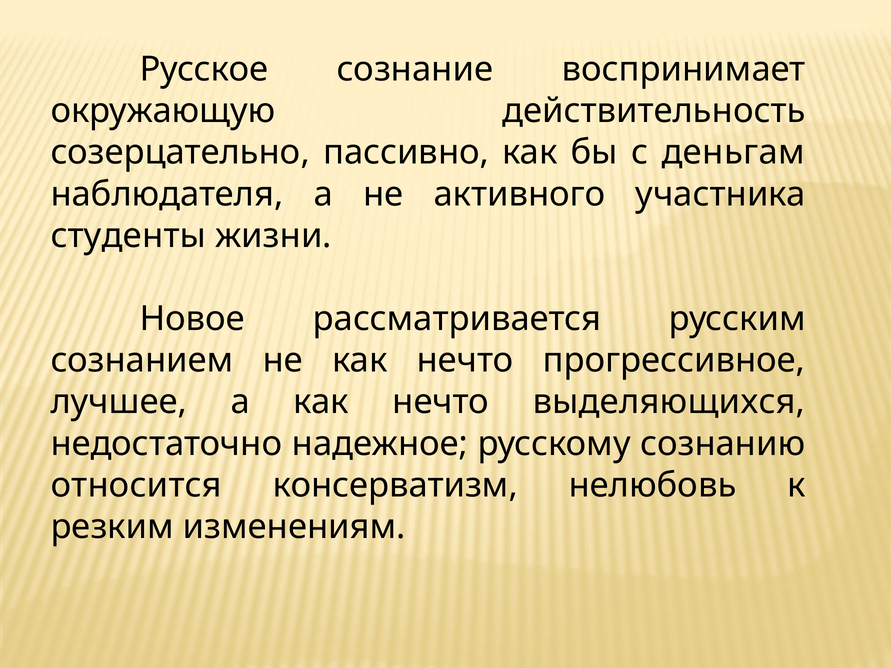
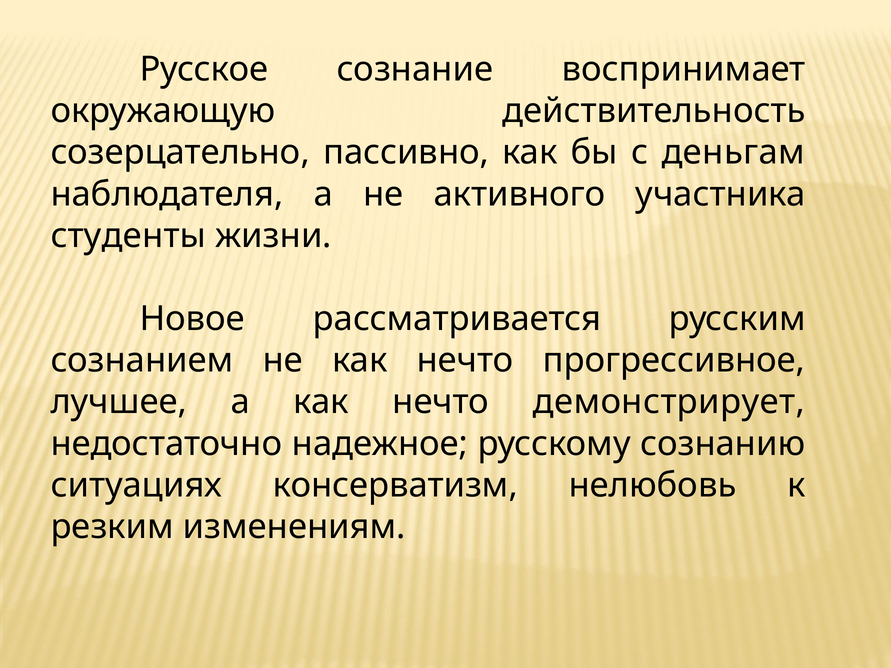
выделяющихся: выделяющихся -> демонстрирует
относится: относится -> ситуациях
